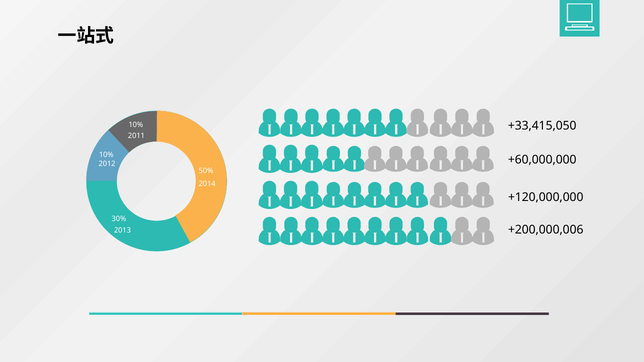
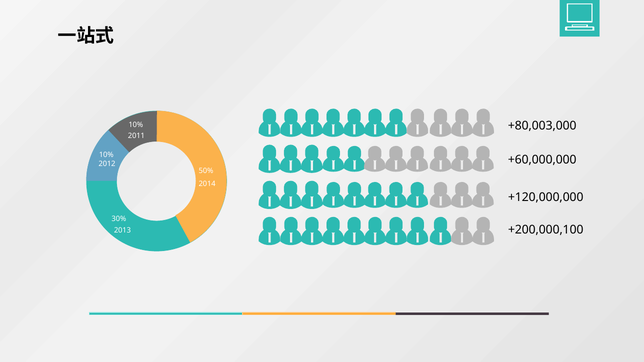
+33,415,050: +33,415,050 -> +80,003,000
+200,000,006: +200,000,006 -> +200,000,100
